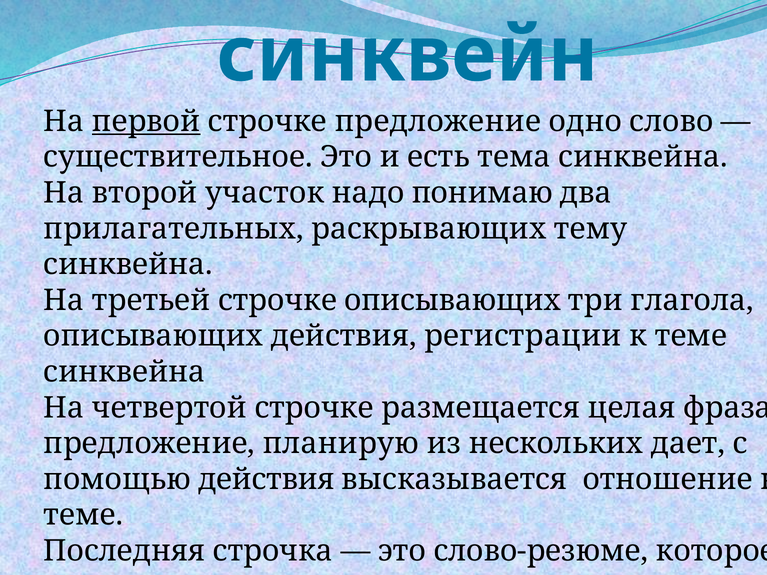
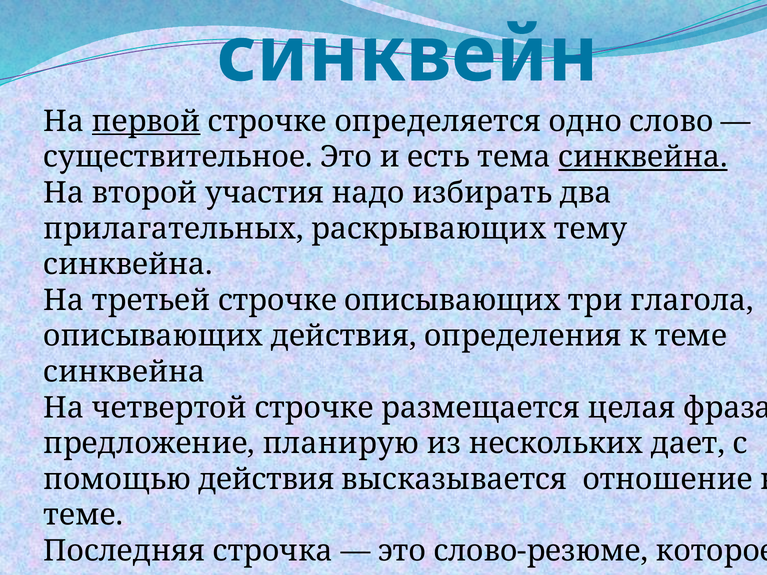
строчке предложение: предложение -> определяется
синквейна at (643, 157) underline: none -> present
участок: участок -> участия
понимаю: понимаю -> избирать
регистрации: регистрации -> определения
